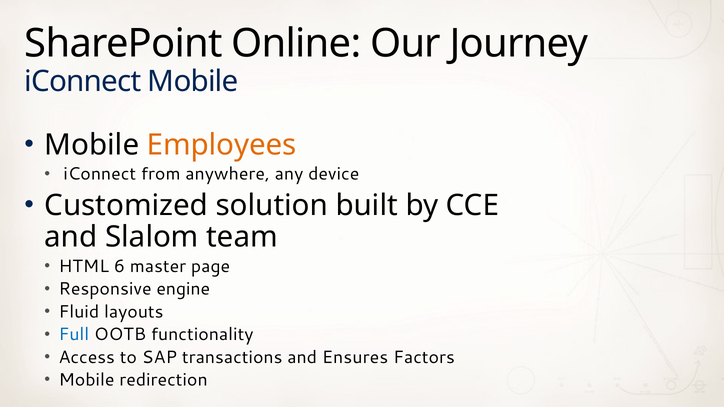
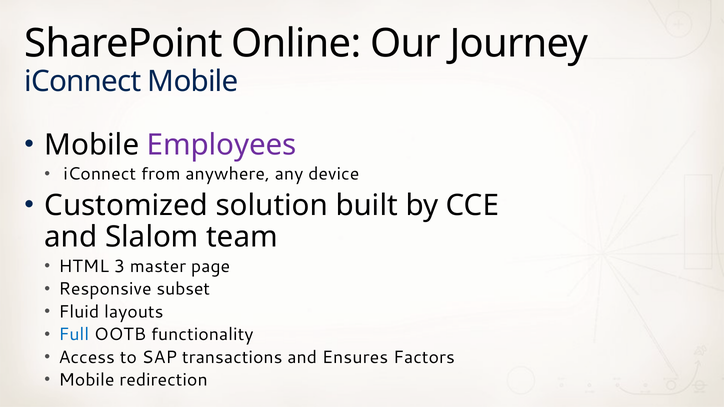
Employees colour: orange -> purple
6: 6 -> 3
engine: engine -> subset
